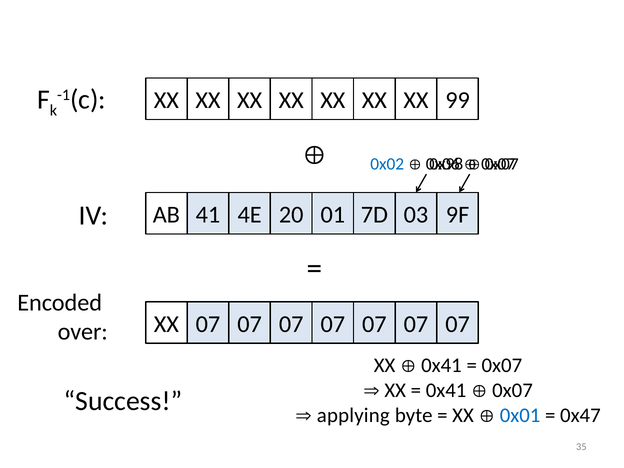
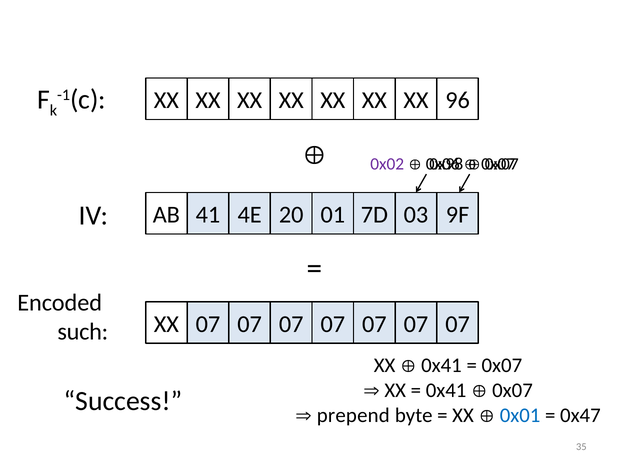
99: 99 -> 96
0x02 colour: blue -> purple
over: over -> such
applying: applying -> prepend
